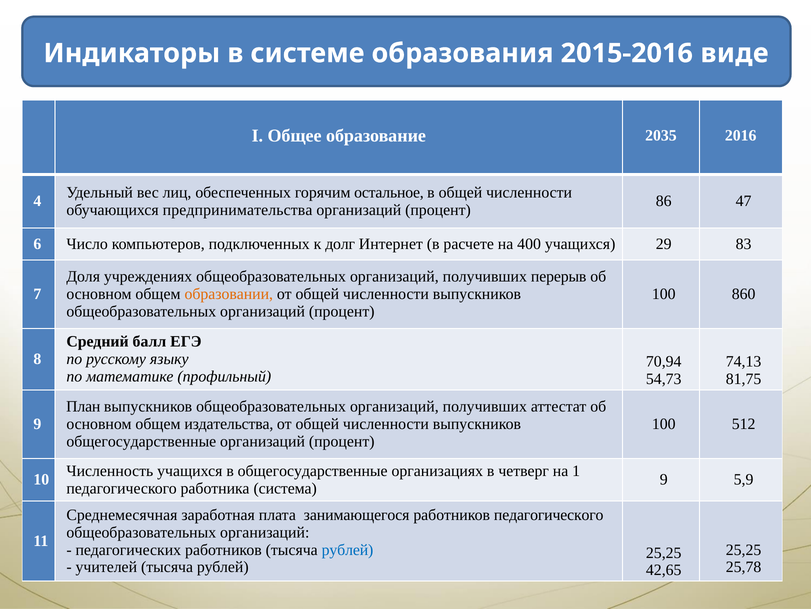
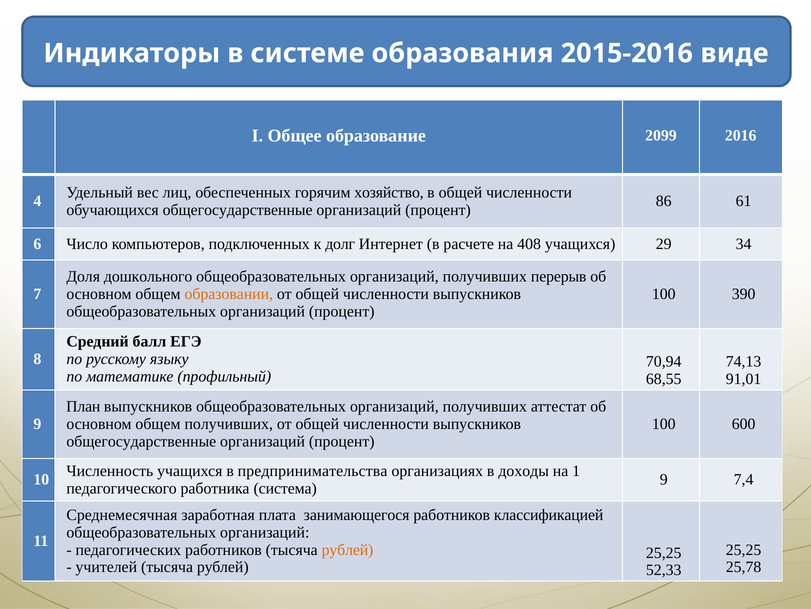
2035: 2035 -> 2099
остальное: остальное -> хозяйство
47: 47 -> 61
обучающихся предпринимательства: предпринимательства -> общегосударственные
400: 400 -> 408
83: 83 -> 34
учреждениях: учреждениях -> дошкольного
860: 860 -> 390
54,73: 54,73 -> 68,55
81,75: 81,75 -> 91,01
общем издательства: издательства -> получивших
512: 512 -> 600
в общегосударственные: общегосударственные -> предпринимательства
четверг: четверг -> доходы
5,9: 5,9 -> 7,4
работников педагогического: педагогического -> классификацией
рублей at (348, 549) colour: blue -> orange
42,65: 42,65 -> 52,33
